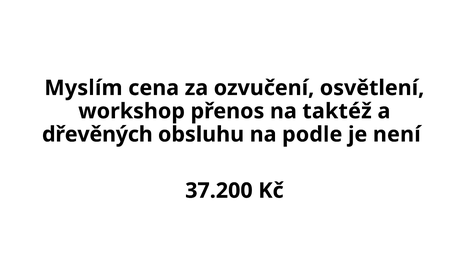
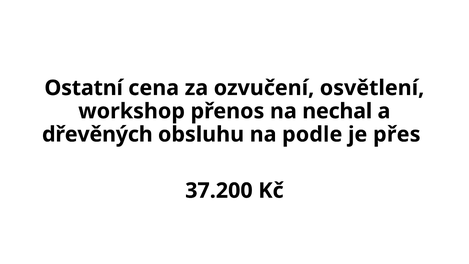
Myslím: Myslím -> Ostatní
taktéž: taktéž -> nechal
není: není -> přes
